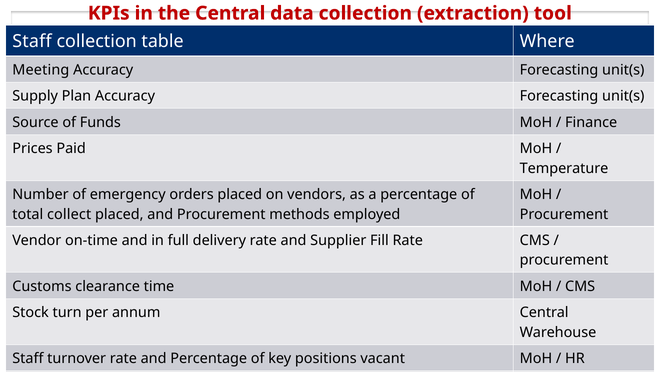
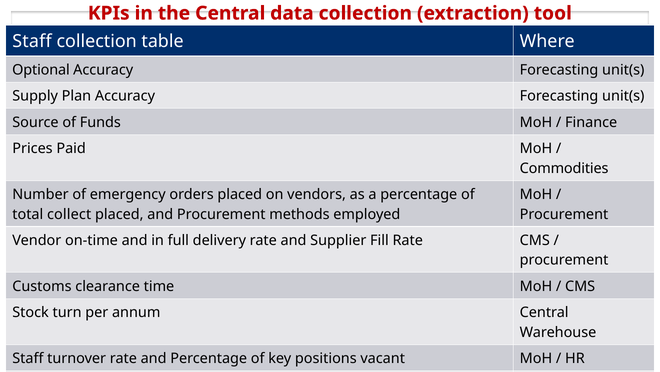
Meeting at (41, 70): Meeting -> Optional
Temperature: Temperature -> Commodities
